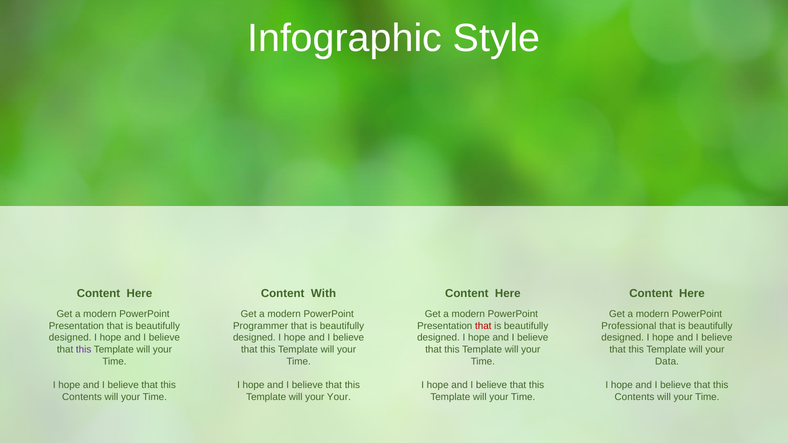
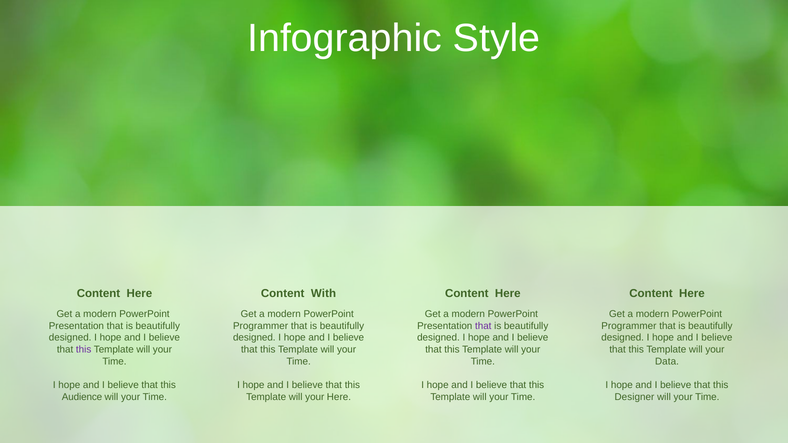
that at (483, 326) colour: red -> purple
Professional at (629, 326): Professional -> Programmer
Contents at (82, 397): Contents -> Audience
your Your: Your -> Here
Contents at (634, 397): Contents -> Designer
